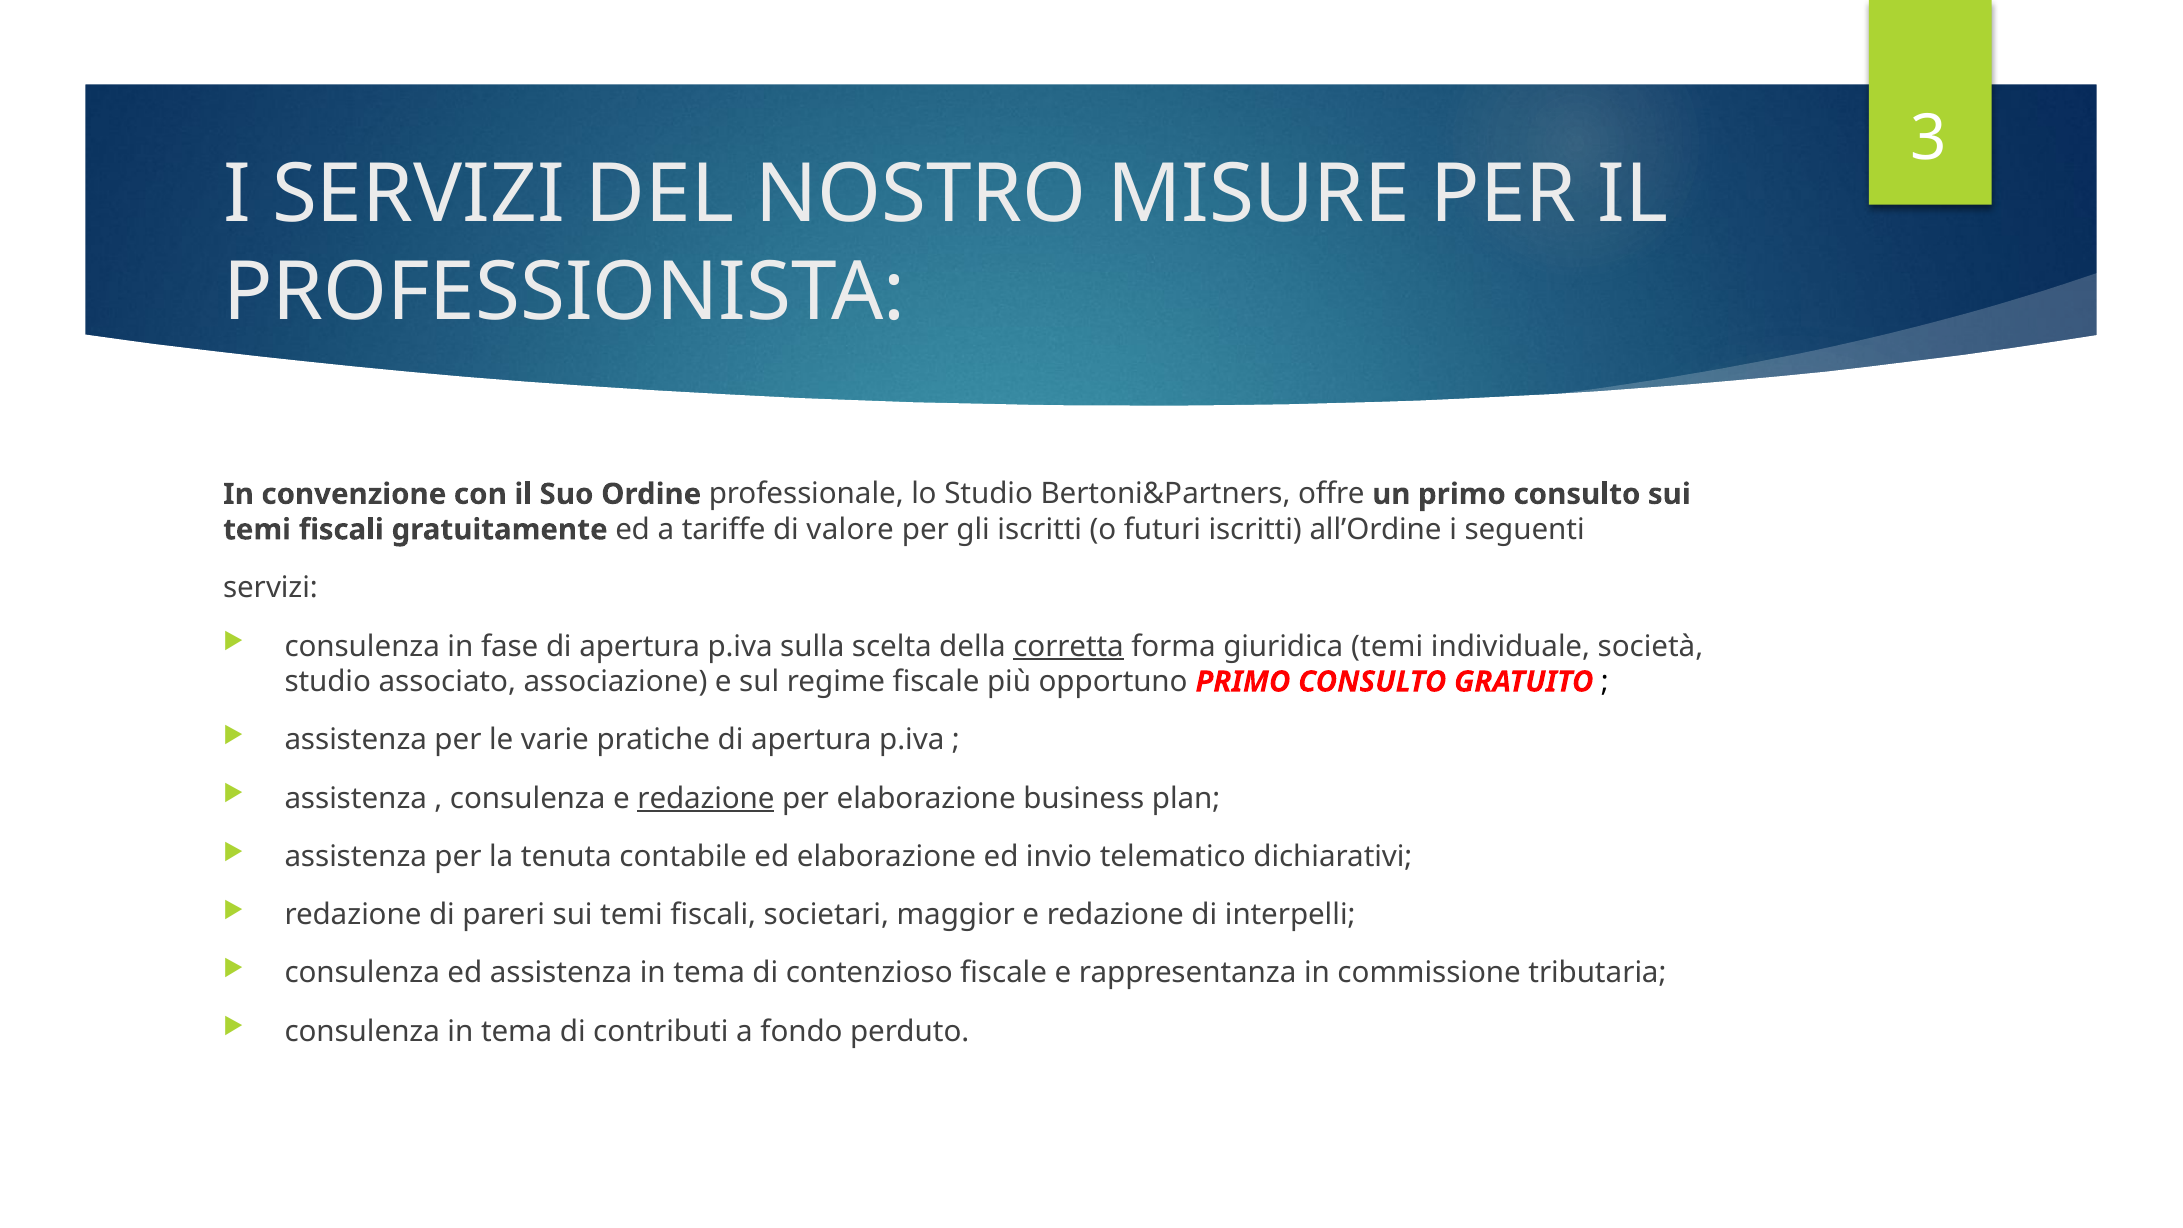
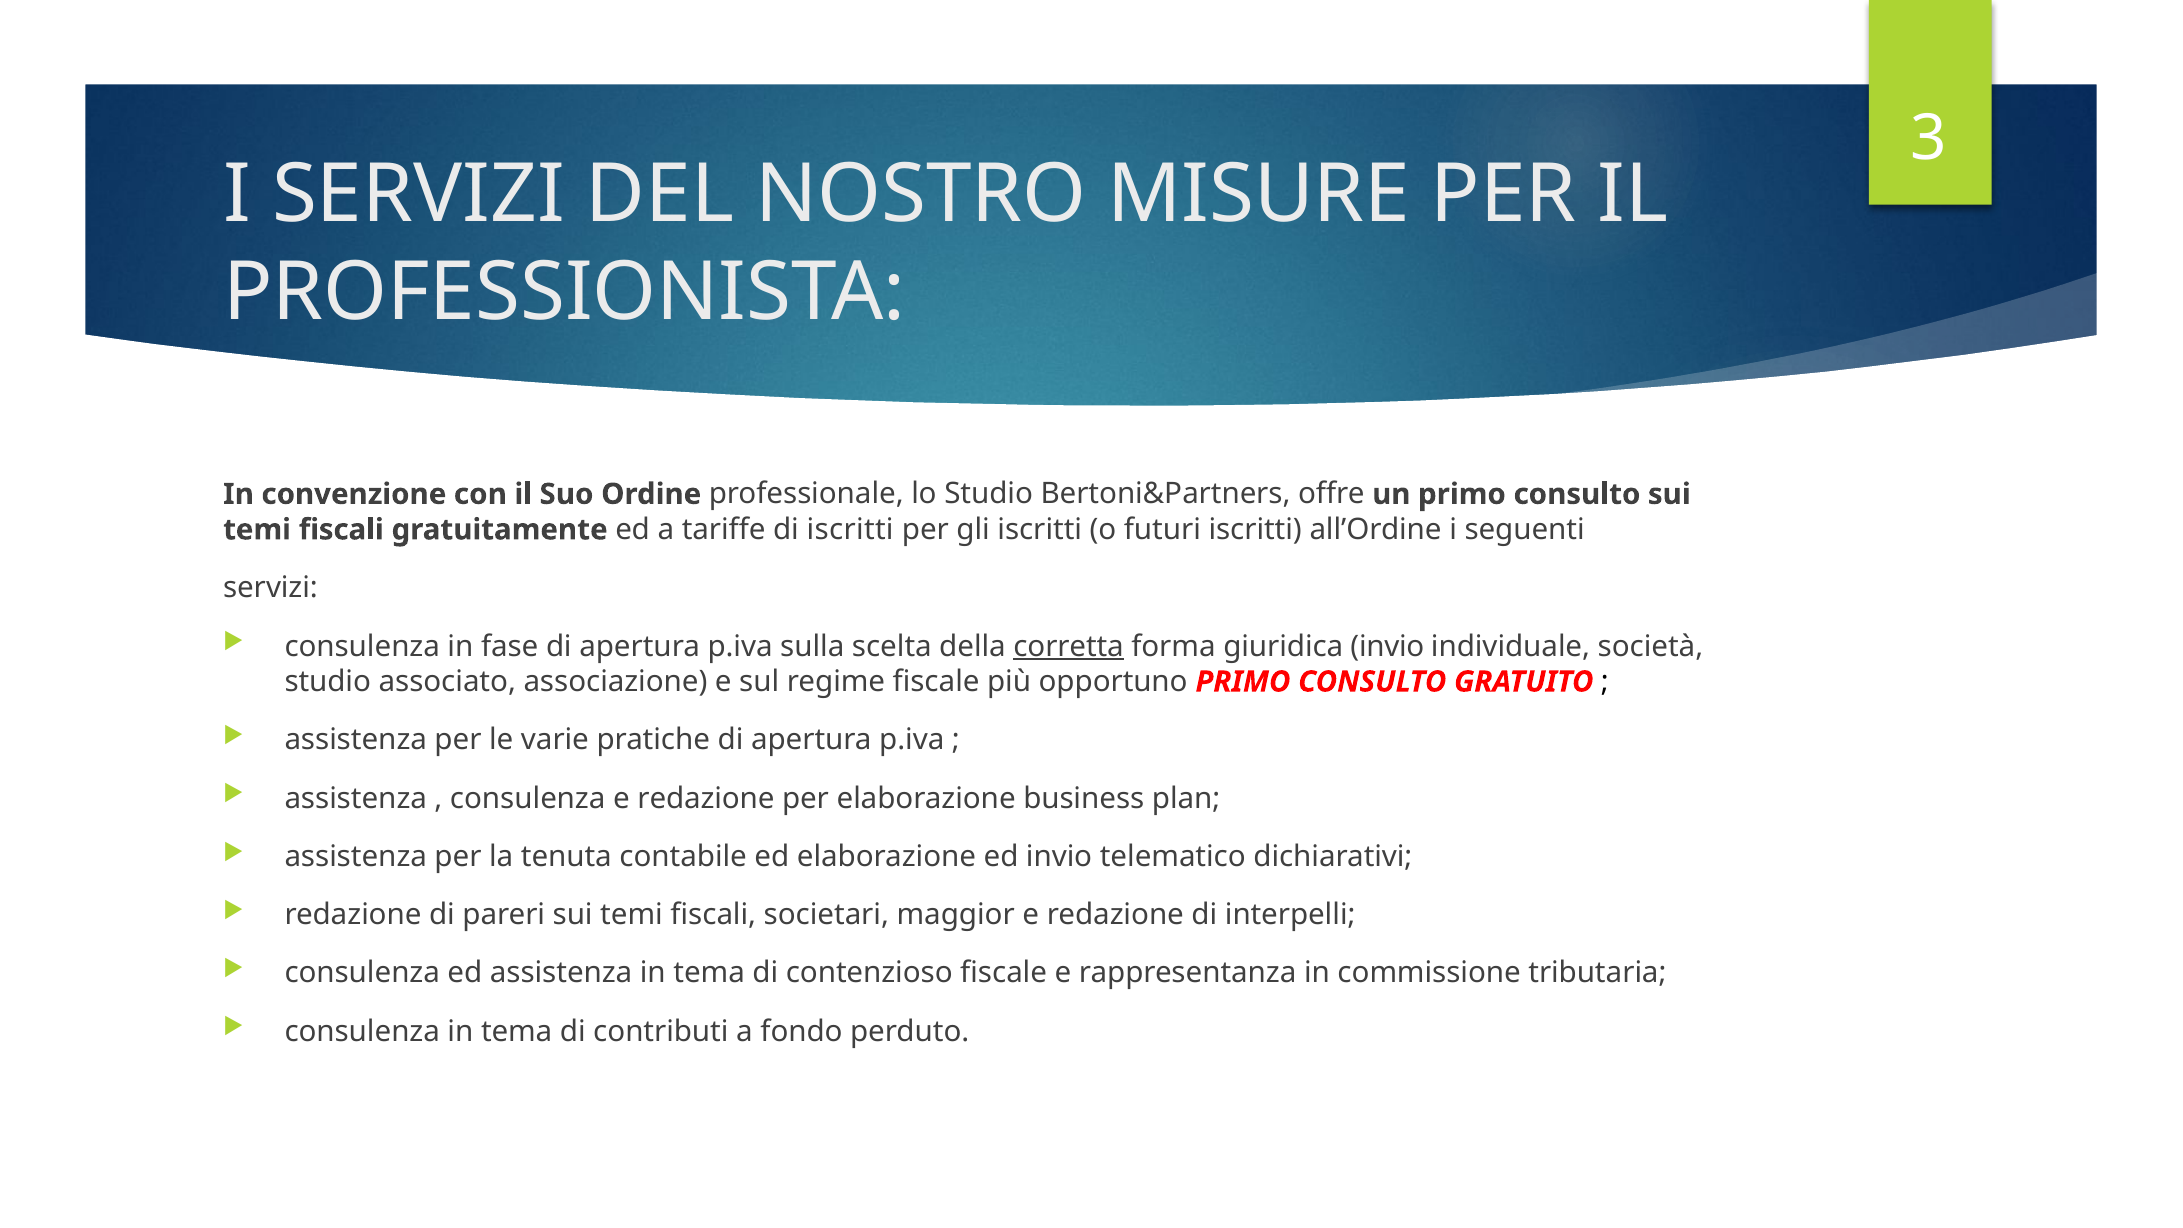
di valore: valore -> iscritti
giuridica temi: temi -> invio
redazione at (706, 798) underline: present -> none
